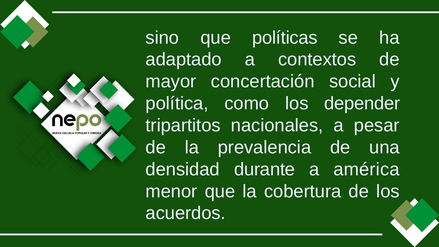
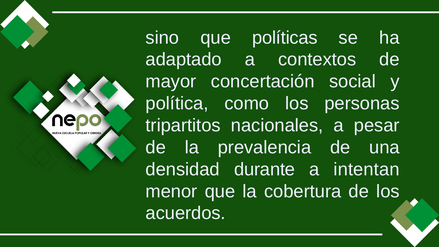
depender: depender -> personas
américa: américa -> intentan
